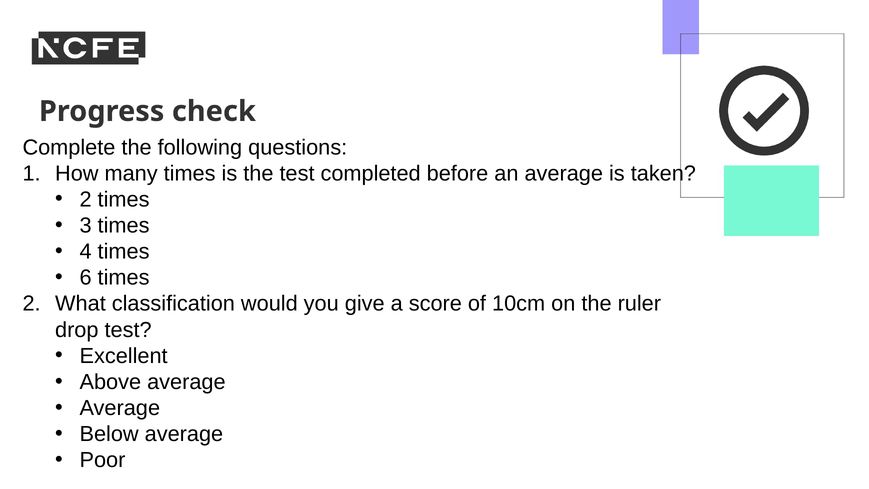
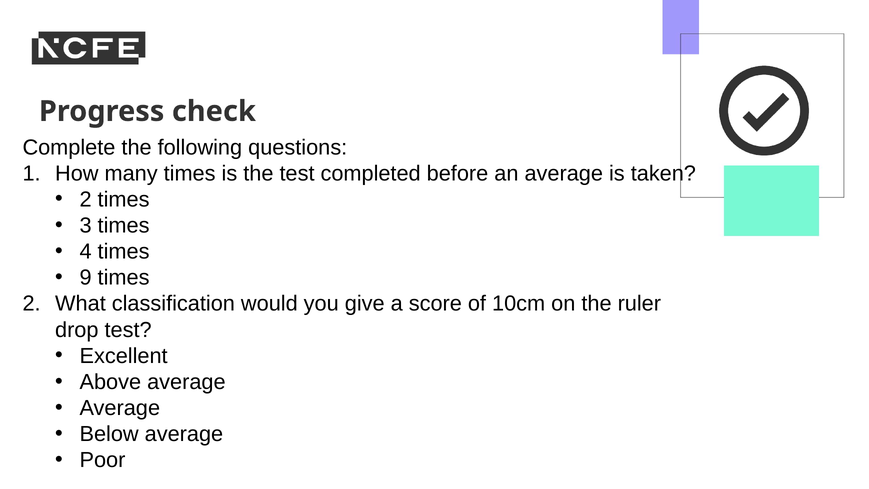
6: 6 -> 9
